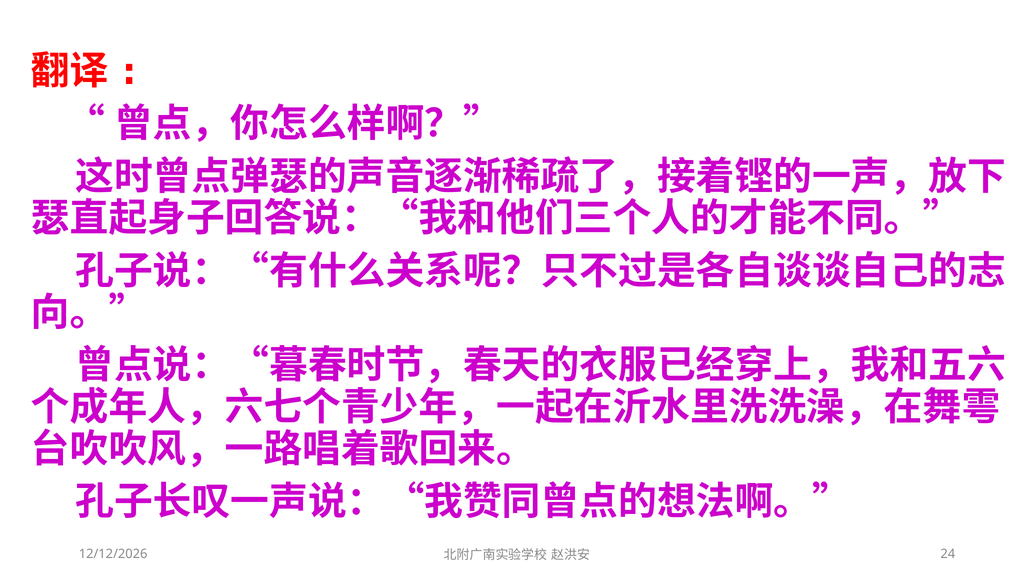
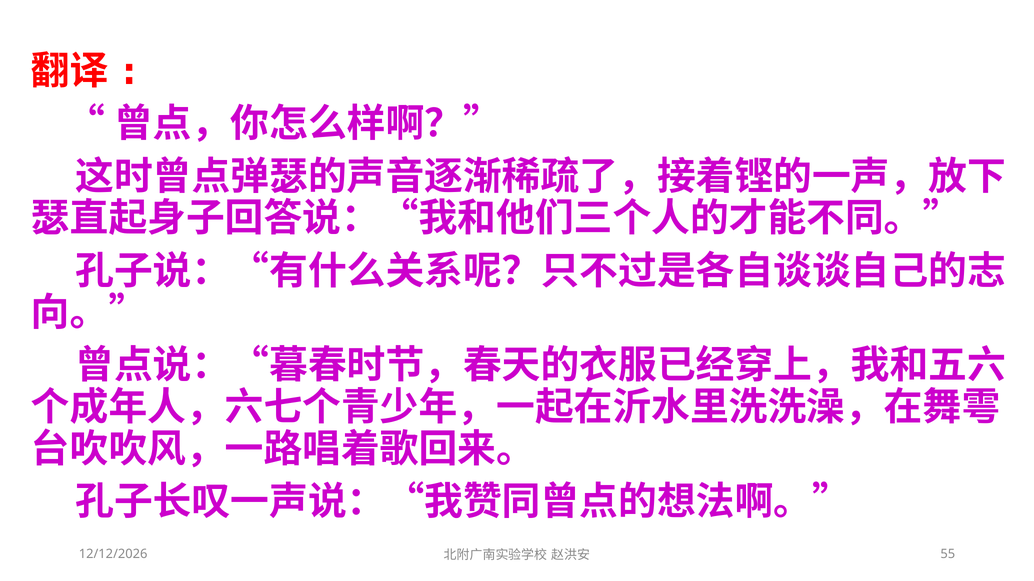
24: 24 -> 55
